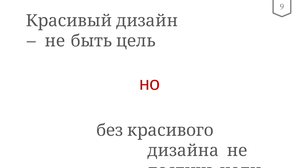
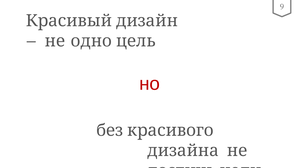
быть: быть -> одно
